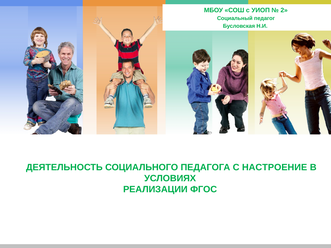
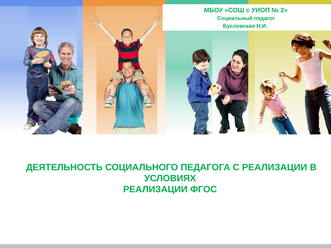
С НАСТРОЕНИЕ: НАСТРОЕНИЕ -> РЕАЛИЗАЦИИ
